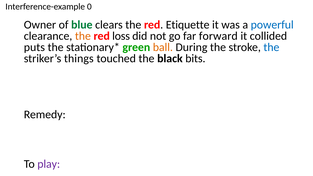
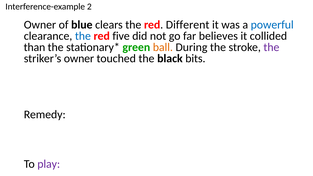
0: 0 -> 2
blue colour: green -> black
Etiquette: Etiquette -> Different
the at (83, 36) colour: orange -> blue
loss: loss -> five
forward: forward -> believes
puts: puts -> than
the at (271, 47) colour: blue -> purple
striker’s things: things -> owner
